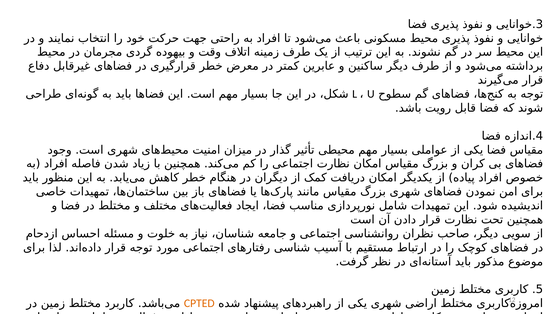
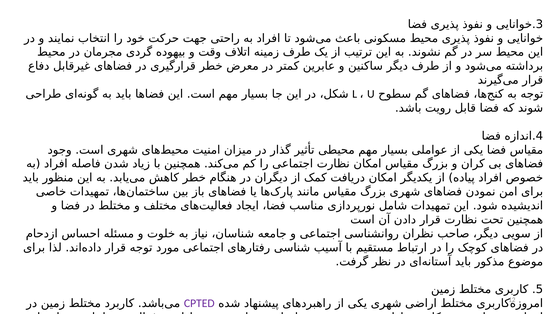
CPTED colour: orange -> purple
